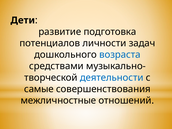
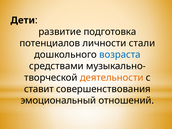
задач: задач -> стали
деятельности colour: blue -> orange
самые: самые -> ставит
межличностные: межличностные -> эмоциональный
